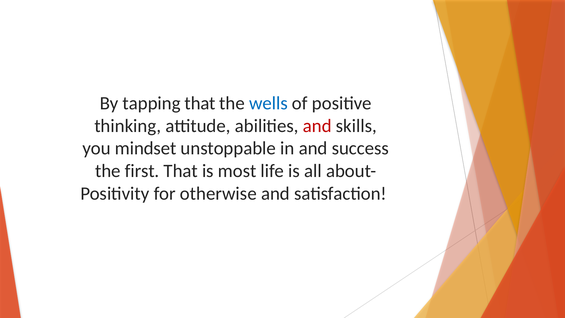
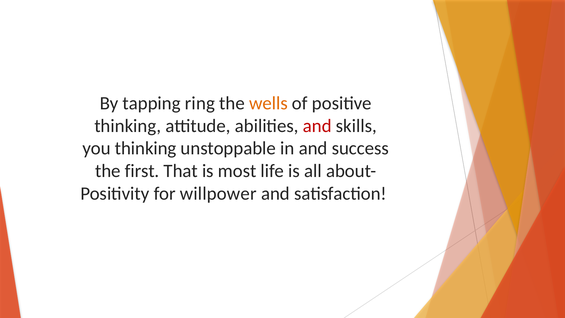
tapping that: that -> ring
wells colour: blue -> orange
you mindset: mindset -> thinking
otherwise: otherwise -> willpower
